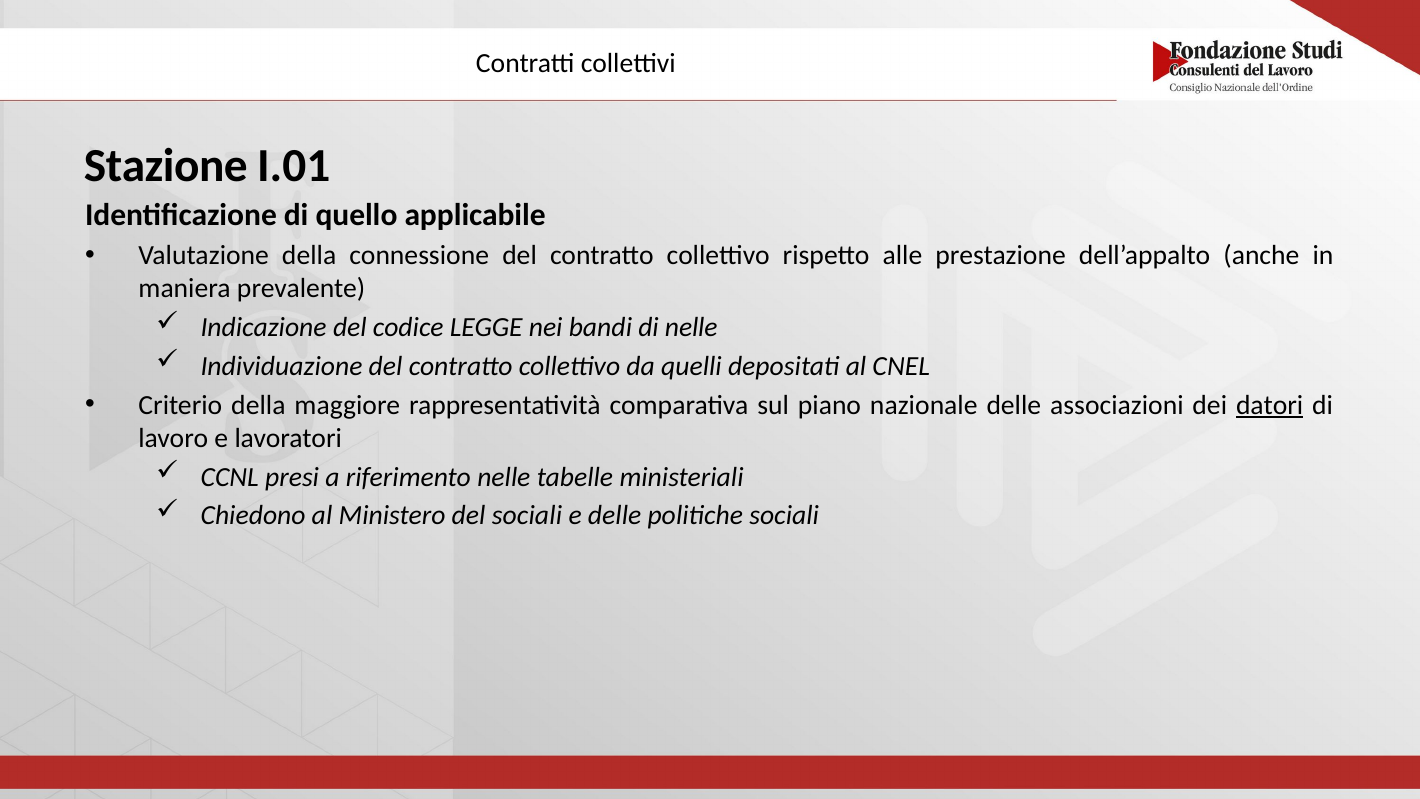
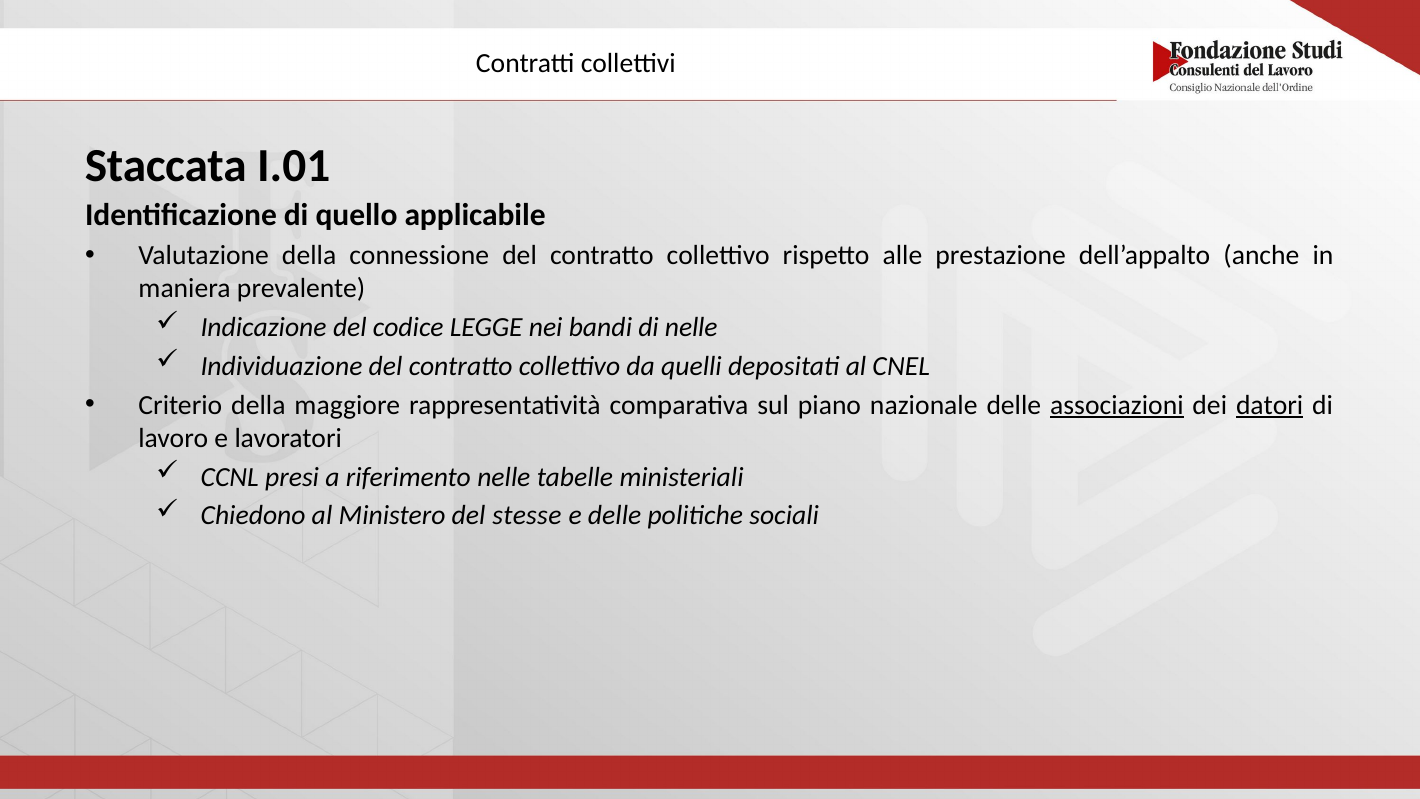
Stazione: Stazione -> Staccata
associazioni underline: none -> present
del sociali: sociali -> stesse
